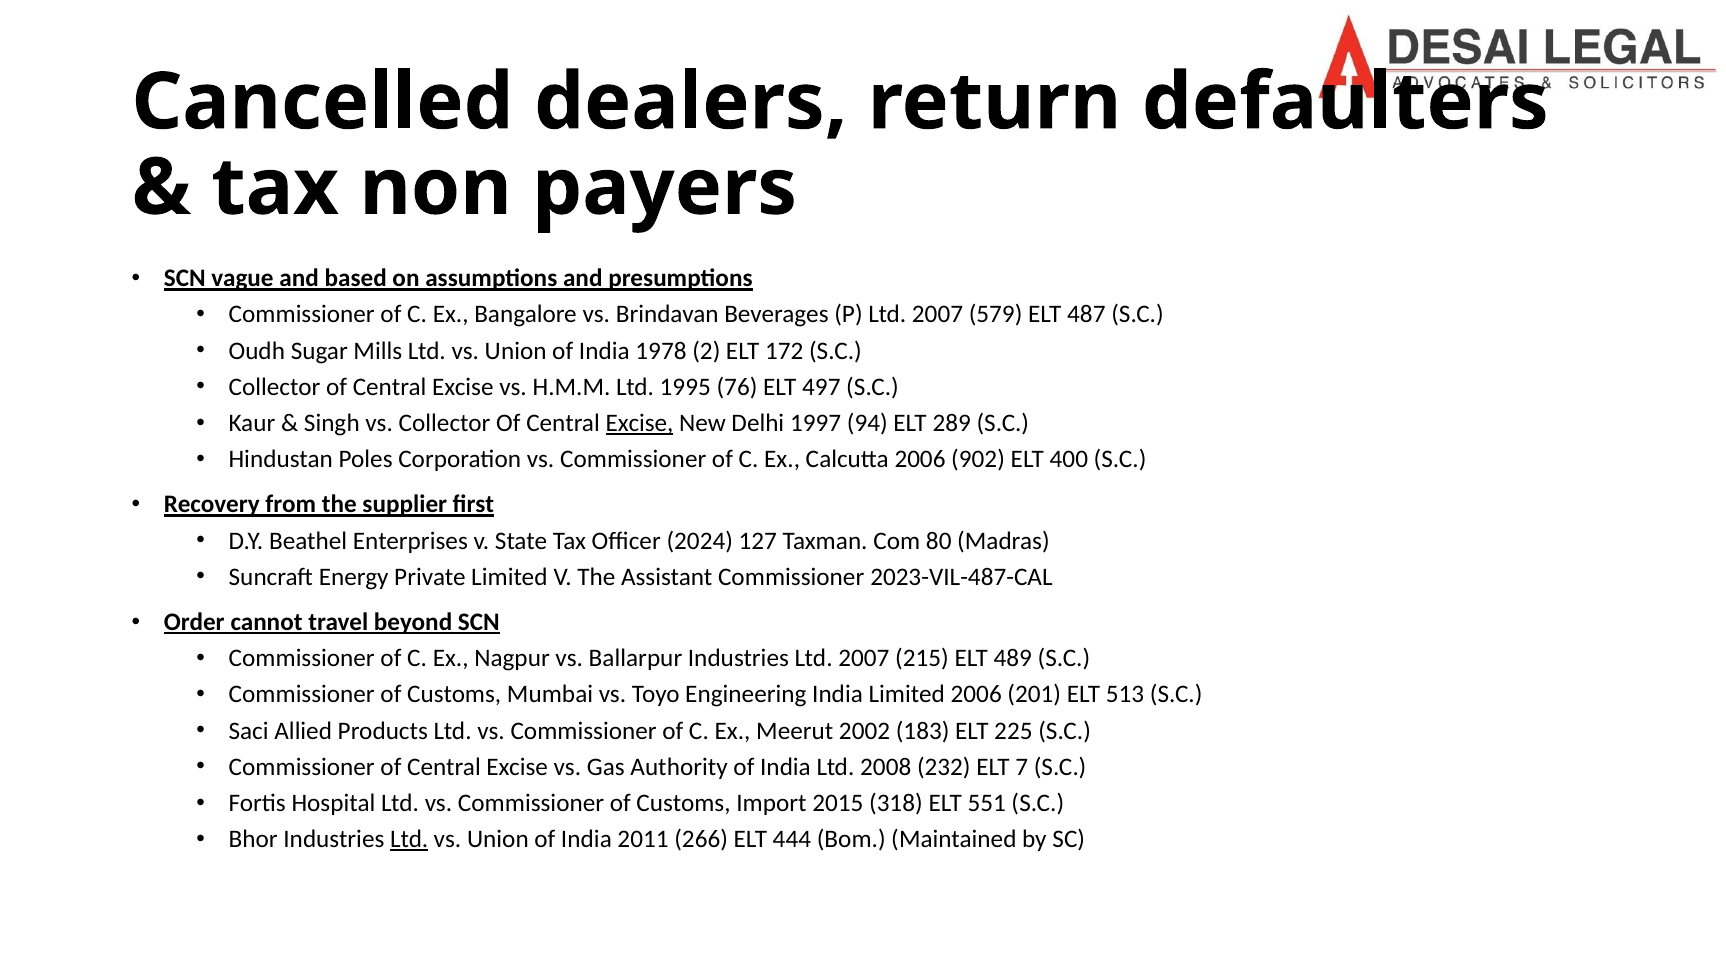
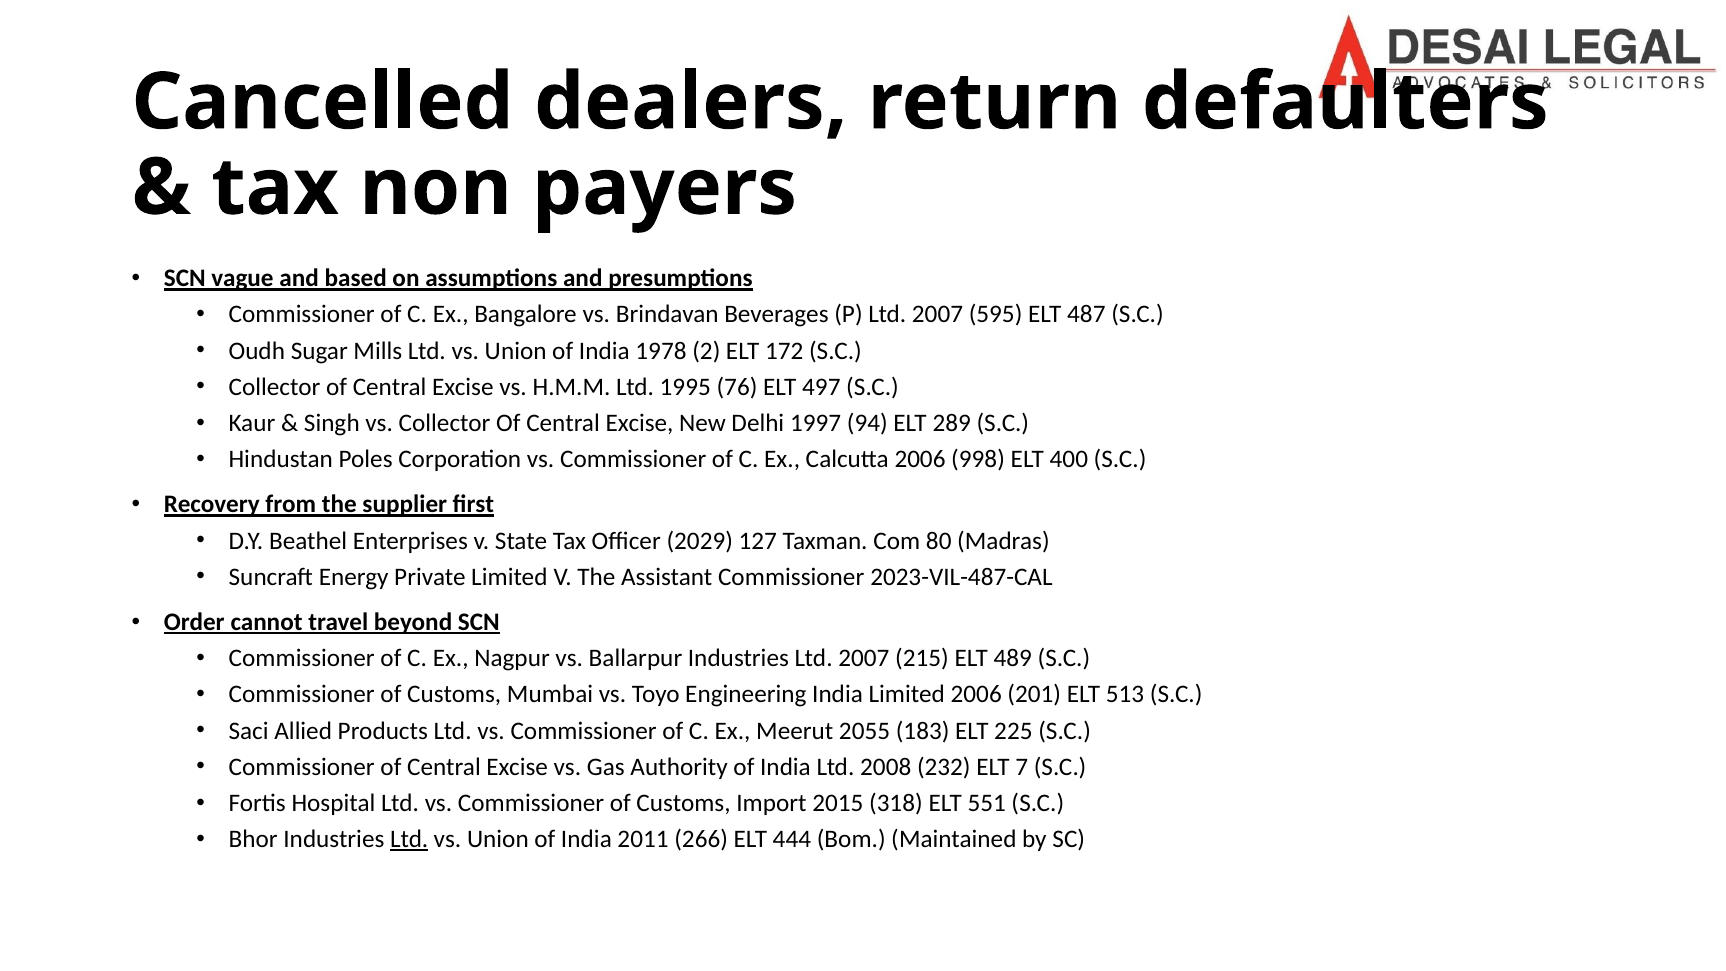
579: 579 -> 595
Excise at (640, 423) underline: present -> none
902: 902 -> 998
2024: 2024 -> 2029
2002: 2002 -> 2055
